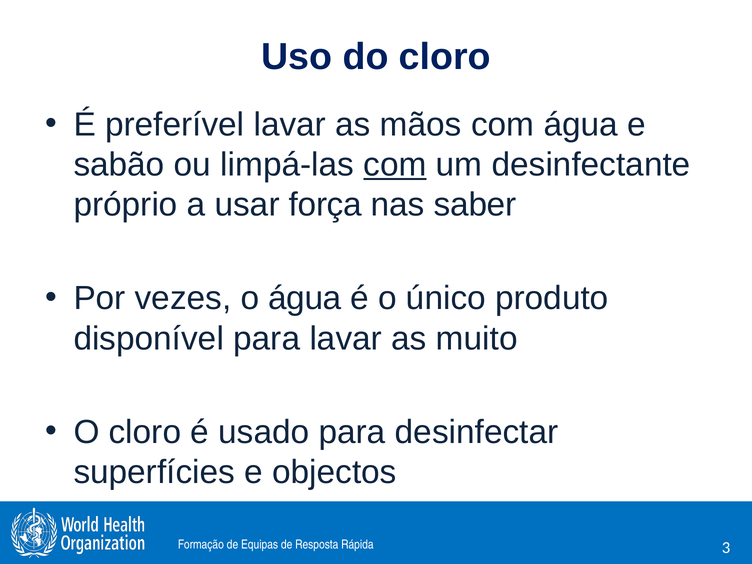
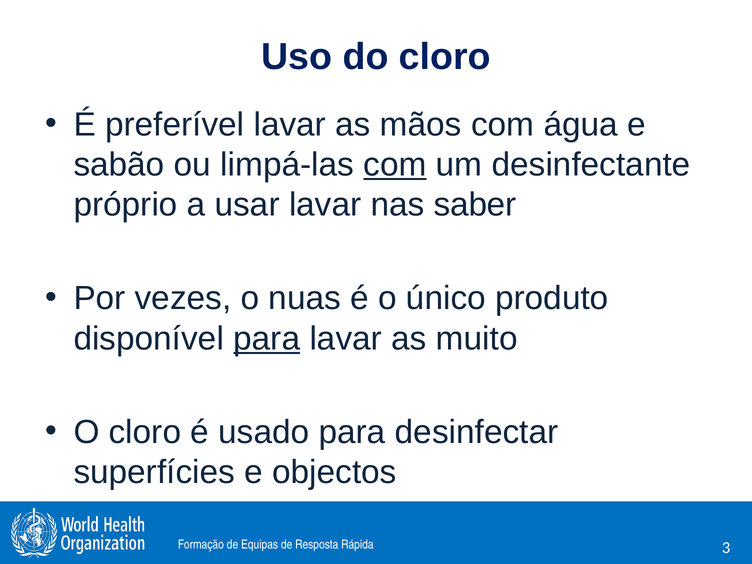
usar força: força -> lavar
o água: água -> nuas
para at (267, 339) underline: none -> present
